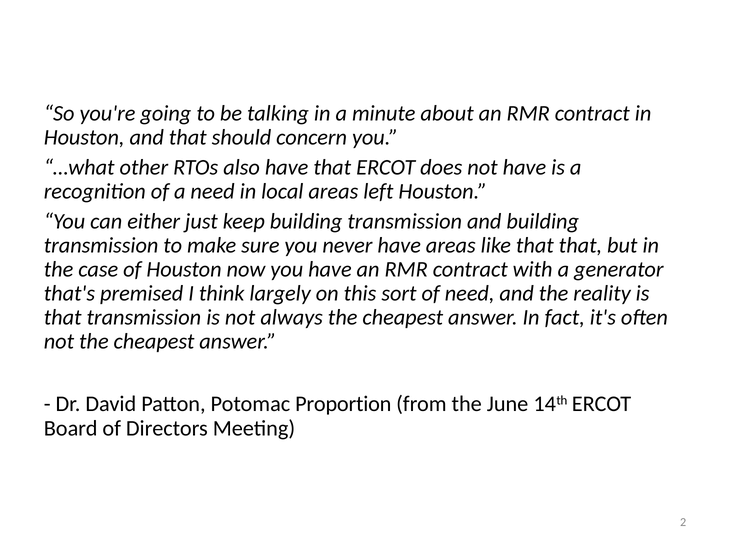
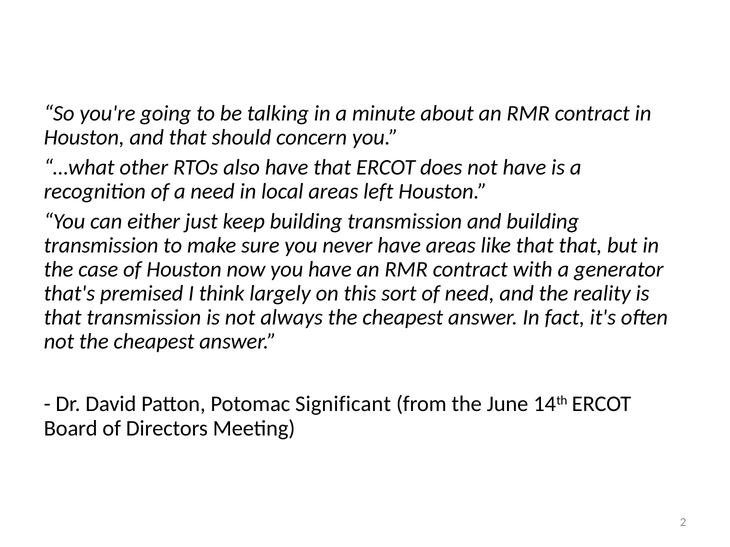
Proportion: Proportion -> Significant
